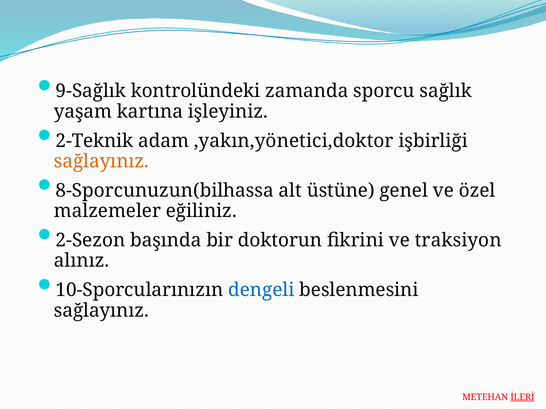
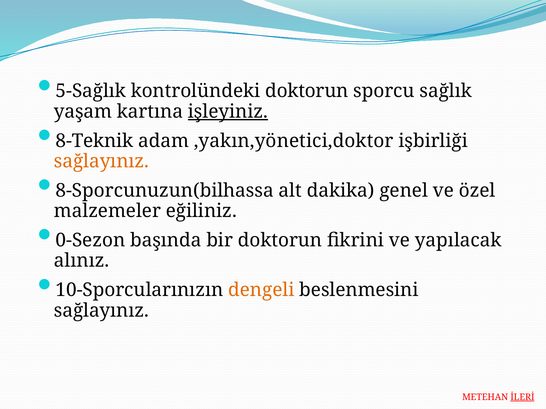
9-Sağlık: 9-Sağlık -> 5-Sağlık
kontrolündeki zamanda: zamanda -> doktorun
işleyiniz underline: none -> present
2-Teknik: 2-Teknik -> 8-Teknik
üstüne: üstüne -> dakika
2-Sezon: 2-Sezon -> 0-Sezon
traksiyon: traksiyon -> yapılacak
dengeli colour: blue -> orange
